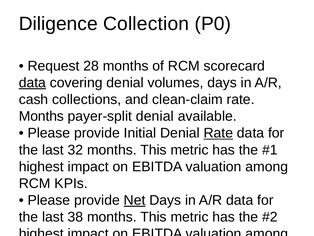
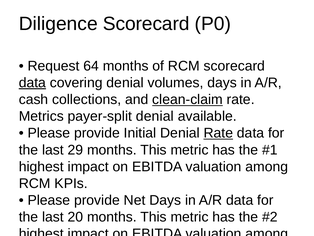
Diligence Collection: Collection -> Scorecard
28: 28 -> 64
clean-claim underline: none -> present
Months at (41, 116): Months -> Metrics
32: 32 -> 29
Net at (135, 200) underline: present -> none
38: 38 -> 20
